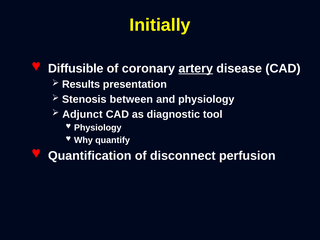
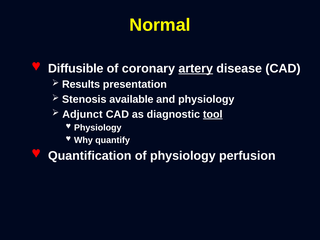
Initially: Initially -> Normal
between: between -> available
tool underline: none -> present
of disconnect: disconnect -> physiology
